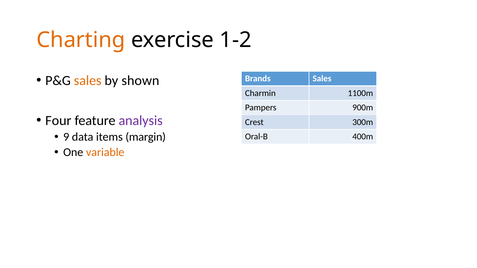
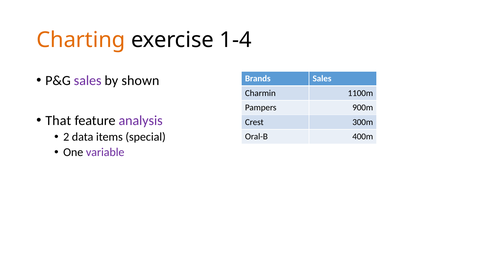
1-2: 1-2 -> 1-4
sales at (88, 81) colour: orange -> purple
Four: Four -> That
9: 9 -> 2
margin: margin -> special
variable colour: orange -> purple
